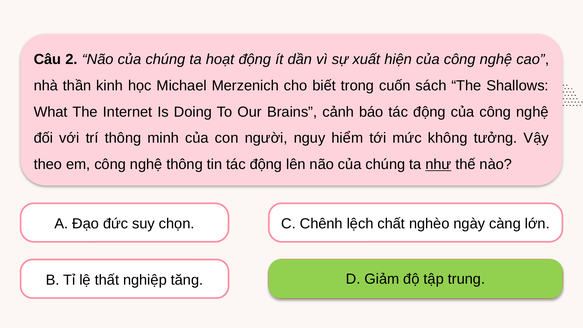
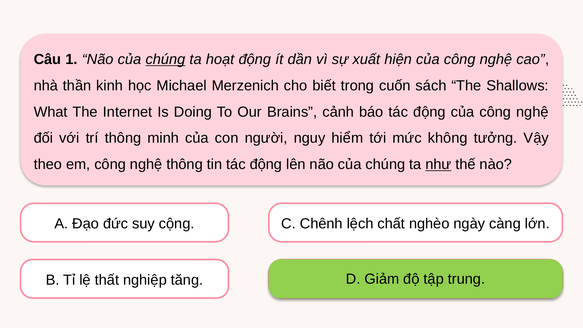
2: 2 -> 1
chúng at (165, 59) underline: none -> present
chọn: chọn -> cộng
